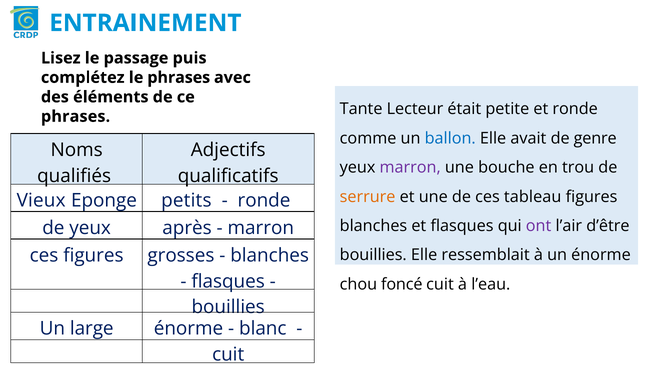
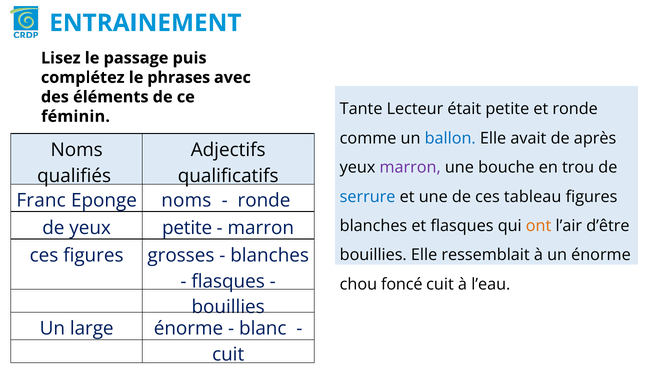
phrases at (76, 116): phrases -> féminin
genre: genre -> après
serrure colour: orange -> blue
Vieux: Vieux -> Franc
Eponge petits: petits -> noms
ont colour: purple -> orange
yeux après: après -> petite
